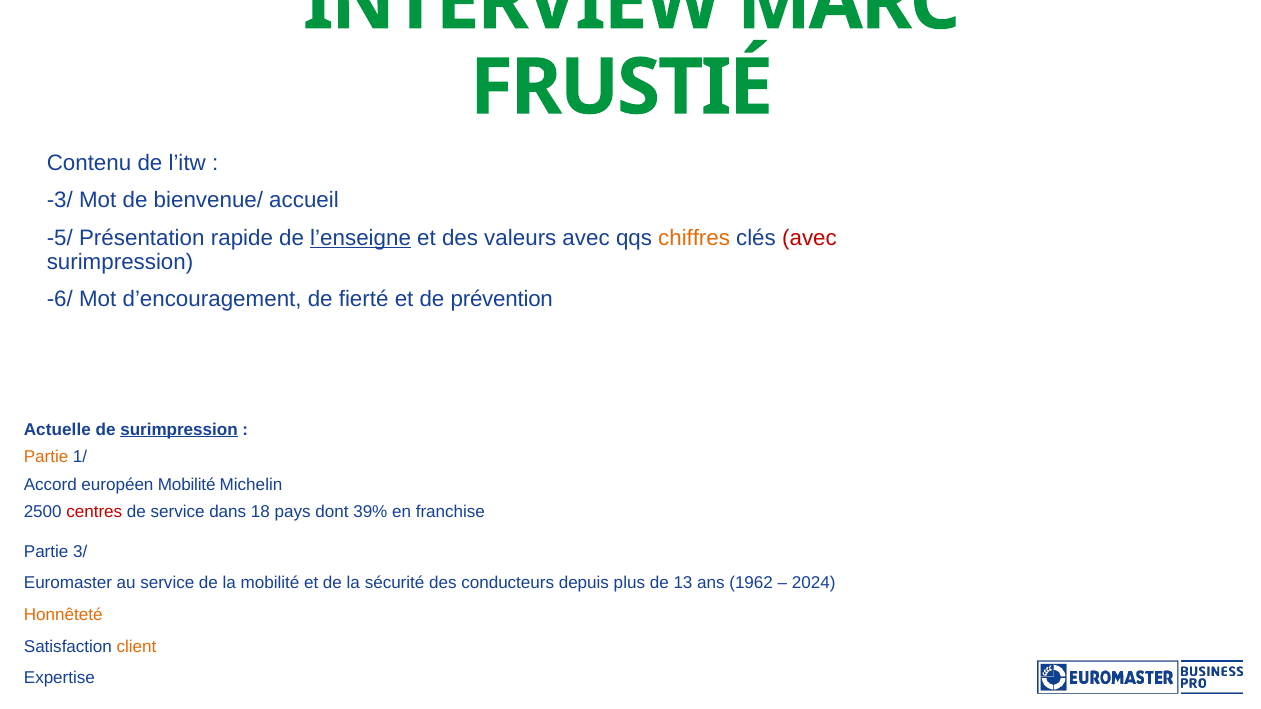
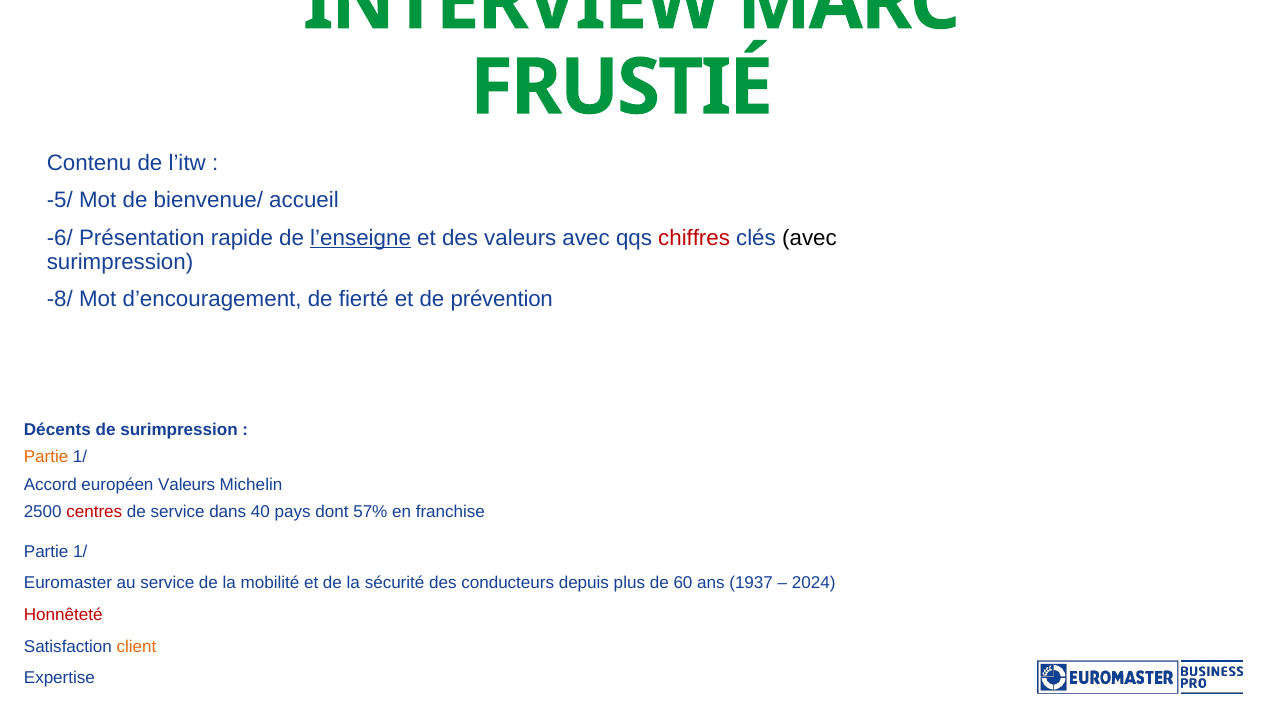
-3/: -3/ -> -5/
-5/: -5/ -> -6/
chiffres colour: orange -> red
avec at (809, 238) colour: red -> black
-6/: -6/ -> -8/
Actuelle: Actuelle -> Décents
surimpression at (179, 430) underline: present -> none
européen Mobilité: Mobilité -> Valeurs
18: 18 -> 40
39%: 39% -> 57%
3/ at (80, 552): 3/ -> 1/
13: 13 -> 60
1962: 1962 -> 1937
Honnêteté colour: orange -> red
